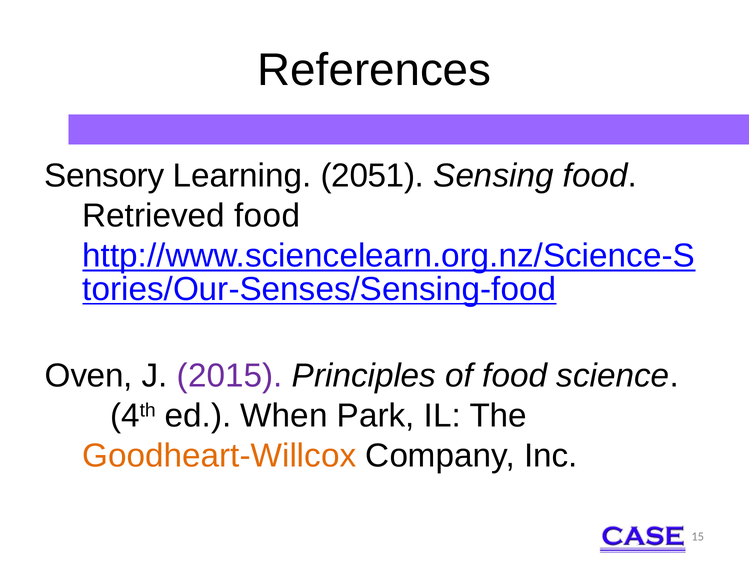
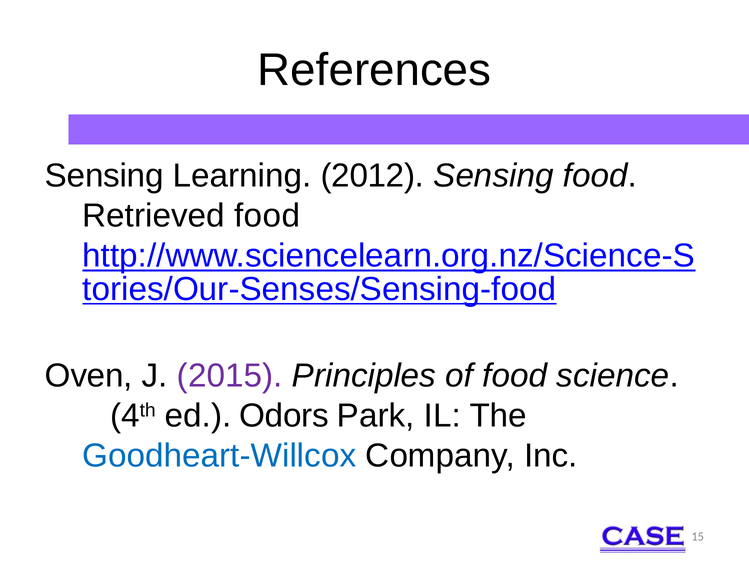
Sensory at (104, 176): Sensory -> Sensing
2051: 2051 -> 2012
When: When -> Odors
Goodheart-Willcox colour: orange -> blue
